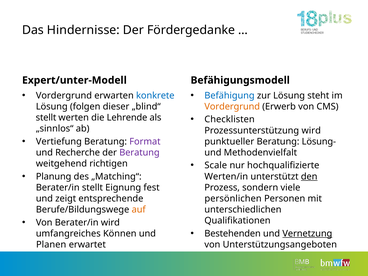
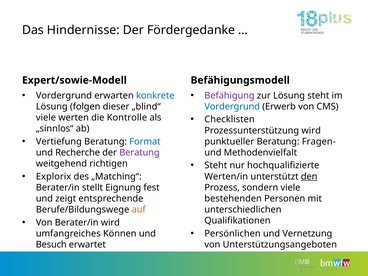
Expert/unter-Modell: Expert/unter-Modell -> Expert/sowie-Modell
Befähigung colour: blue -> purple
Vordergrund at (232, 107) colour: orange -> blue
stellt at (46, 118): stellt -> viele
Lehrende: Lehrende -> Kontrolle
Format colour: purple -> blue
Lösung-: Lösung- -> Fragen-
Scale at (216, 165): Scale -> Steht
Planung: Planung -> Explorix
persönlichen: persönlichen -> bestehenden
Bestehenden: Bestehenden -> Persönlichen
Vernetzung underline: present -> none
Planen: Planen -> Besuch
